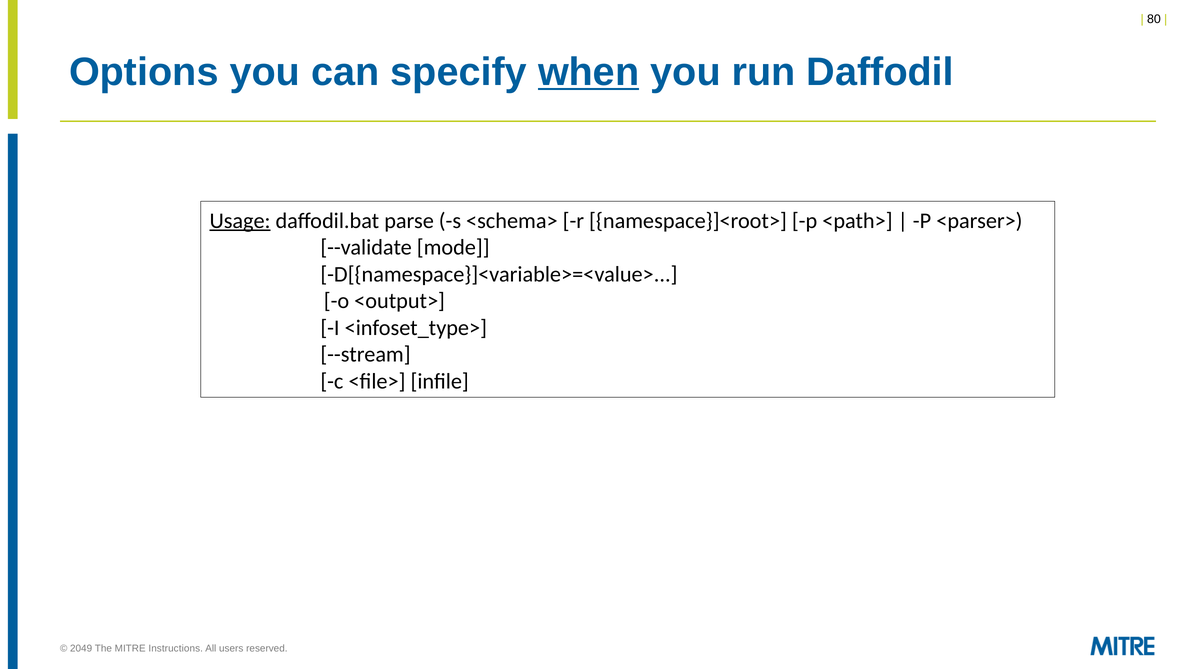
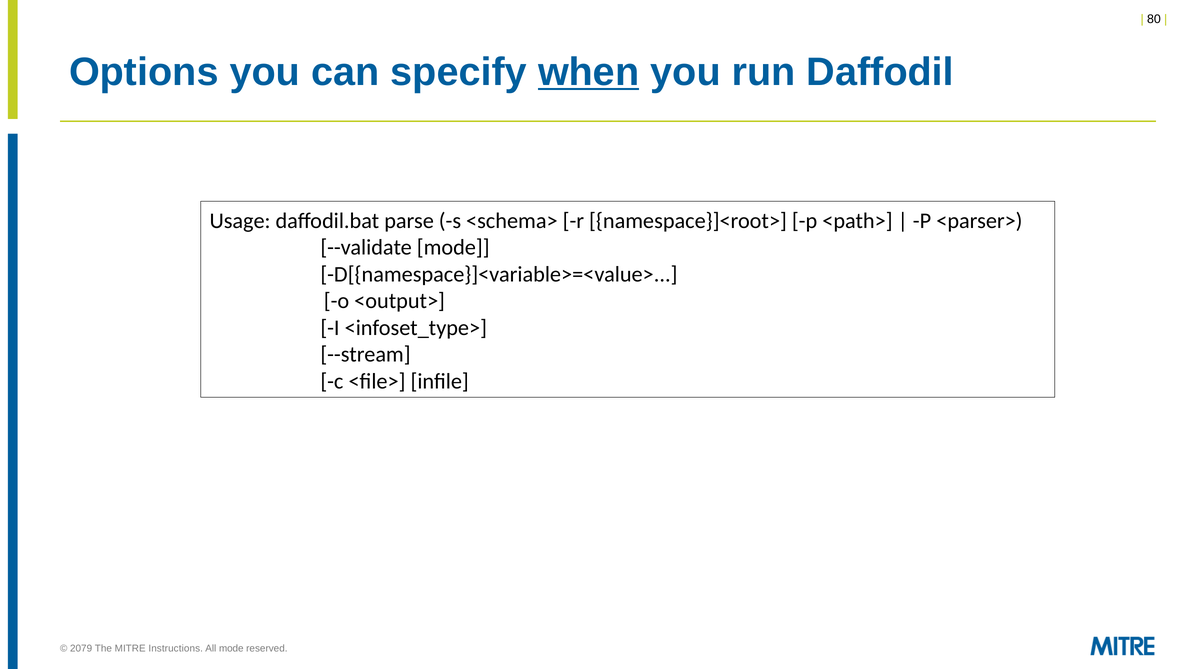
Usage underline: present -> none
2049: 2049 -> 2079
All users: users -> mode
